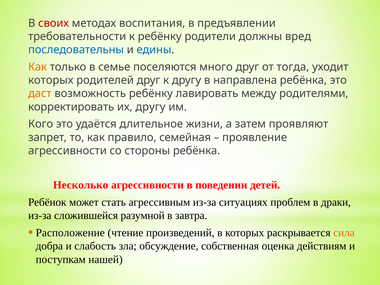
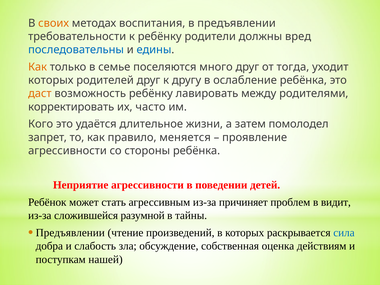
своих colour: red -> orange
направлена: направлена -> ослабление
их другу: другу -> часто
проявляют: проявляют -> помолодел
семейная: семейная -> меняется
Несколько: Несколько -> Неприятие
ситуациях: ситуациях -> причиняет
драки: драки -> видит
завтра: завтра -> тайны
Расположение at (70, 233): Расположение -> Предъявлении
сила colour: orange -> blue
